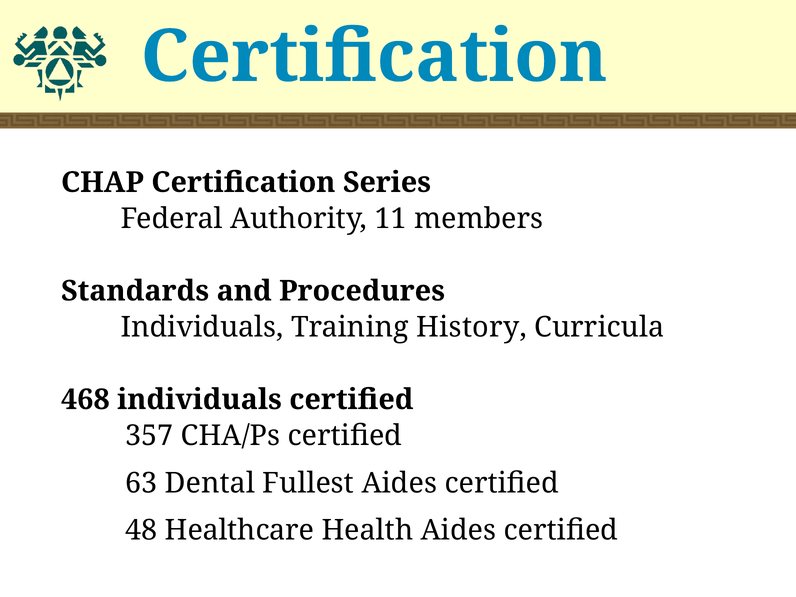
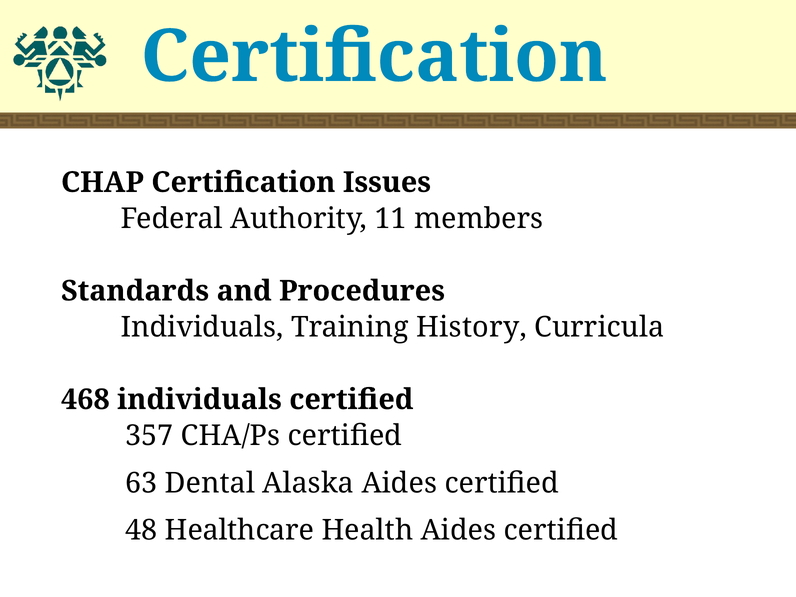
Series: Series -> Issues
Fullest: Fullest -> Alaska
